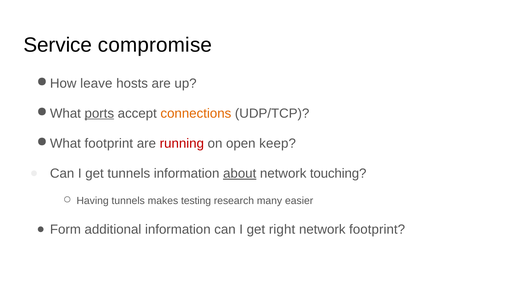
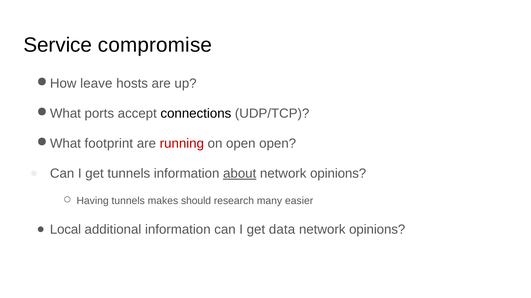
ports underline: present -> none
connections colour: orange -> black
open keep: keep -> open
touching at (338, 174): touching -> opinions
testing: testing -> should
Form: Form -> Local
right: right -> data
footprint at (377, 230): footprint -> opinions
